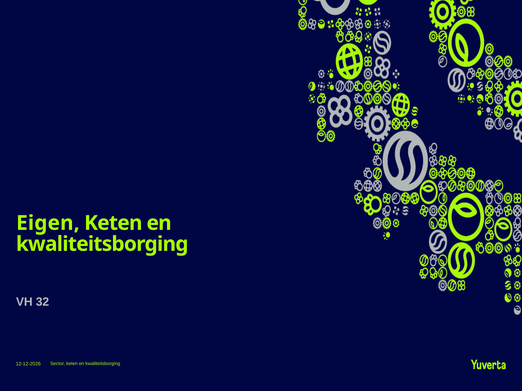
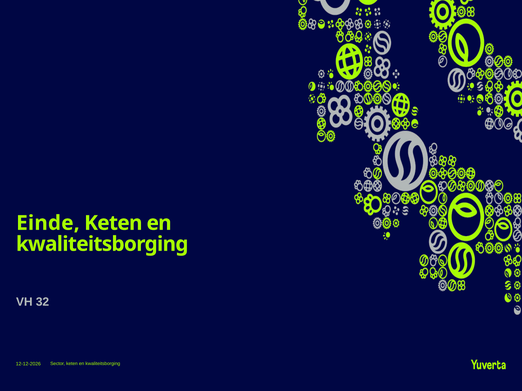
Eigen: Eigen -> Einde
